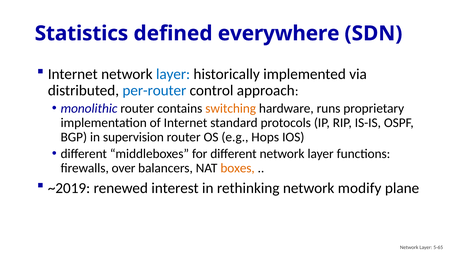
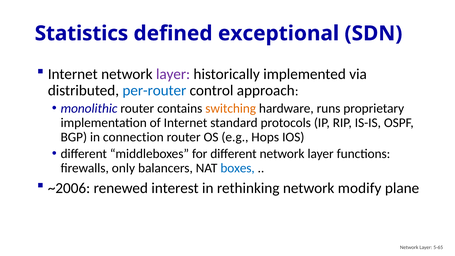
everywhere: everywhere -> exceptional
layer at (173, 74) colour: blue -> purple
supervision: supervision -> connection
over: over -> only
boxes colour: orange -> blue
~2019: ~2019 -> ~2006
